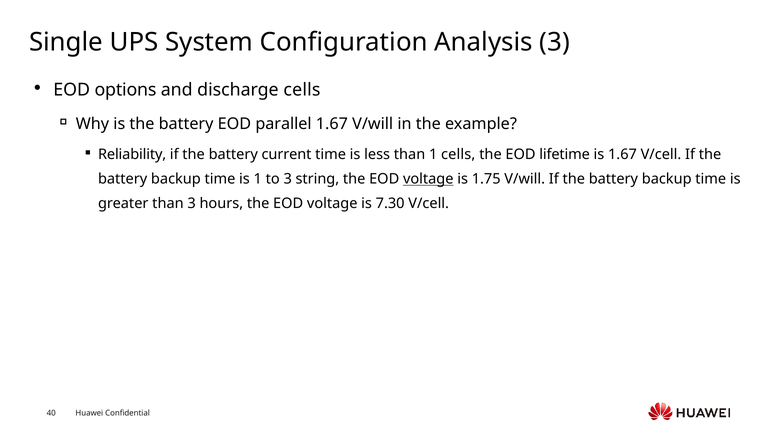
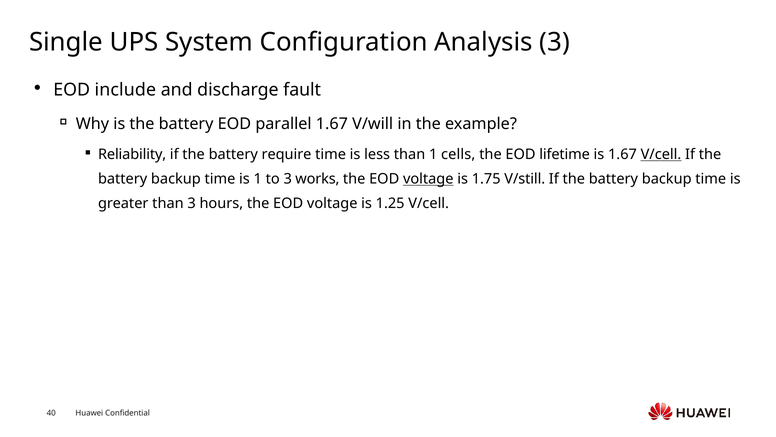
options: options -> include
discharge cells: cells -> fault
current: current -> require
V/cell at (661, 154) underline: none -> present
string: string -> works
1.75 V/will: V/will -> V/still
7.30: 7.30 -> 1.25
